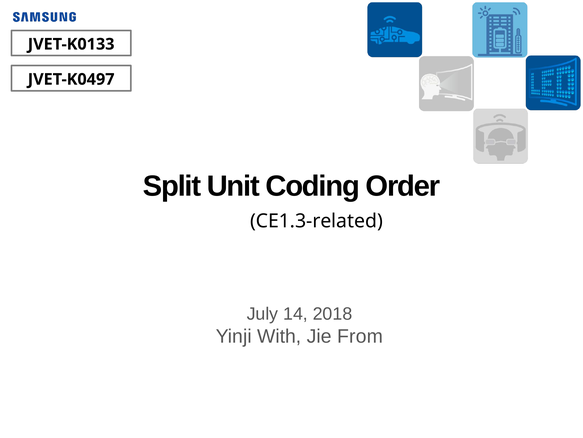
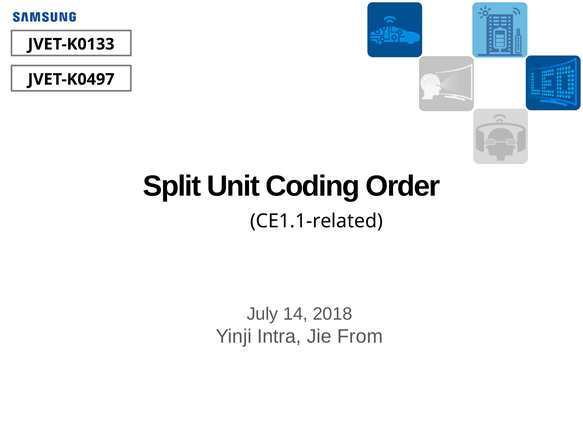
CE1.3-related: CE1.3-related -> CE1.1-related
With: With -> Intra
